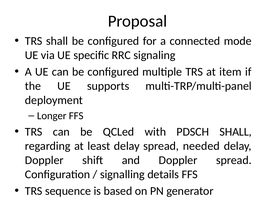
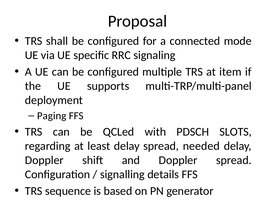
Longer: Longer -> Paging
PDSCH SHALL: SHALL -> SLOTS
